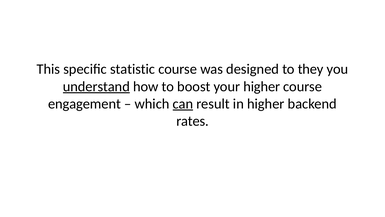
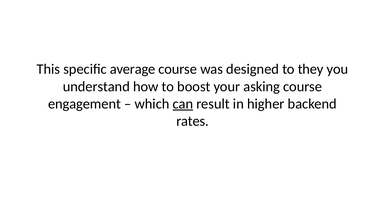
statistic: statistic -> average
understand underline: present -> none
your higher: higher -> asking
